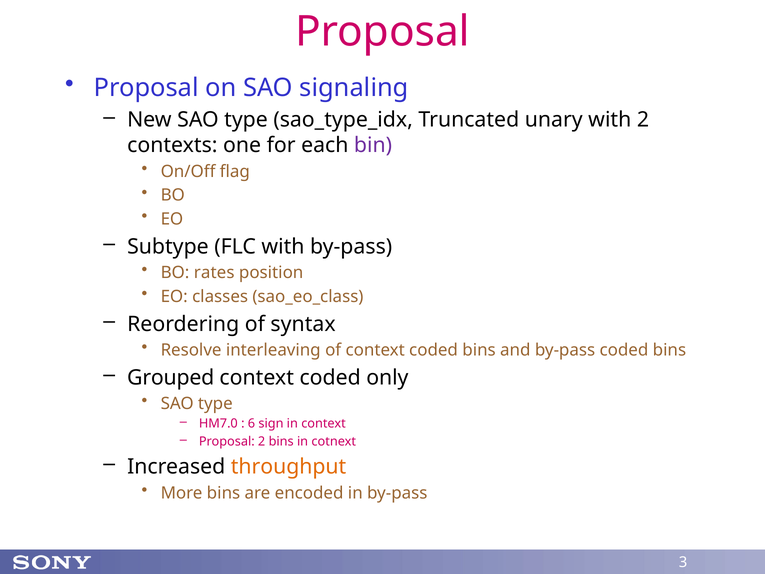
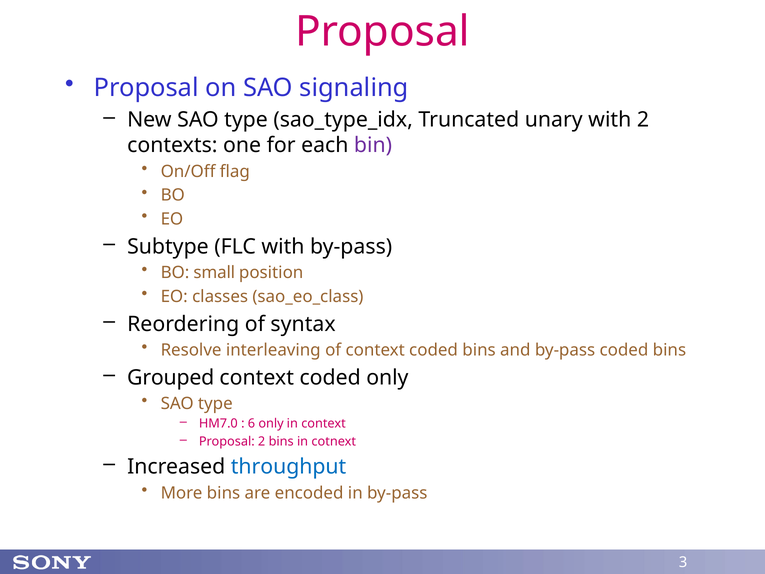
rates: rates -> small
6 sign: sign -> only
throughput colour: orange -> blue
